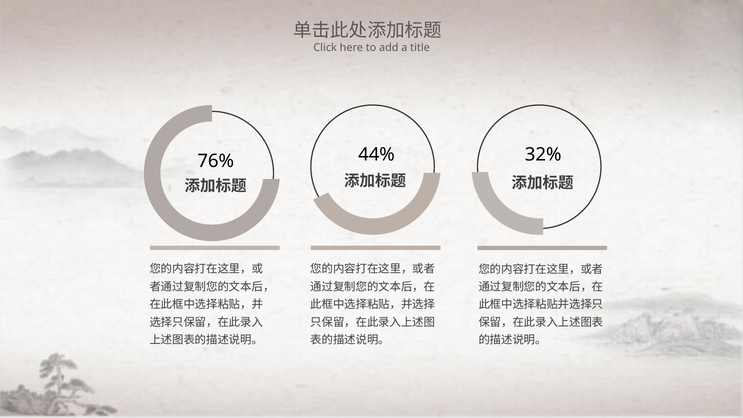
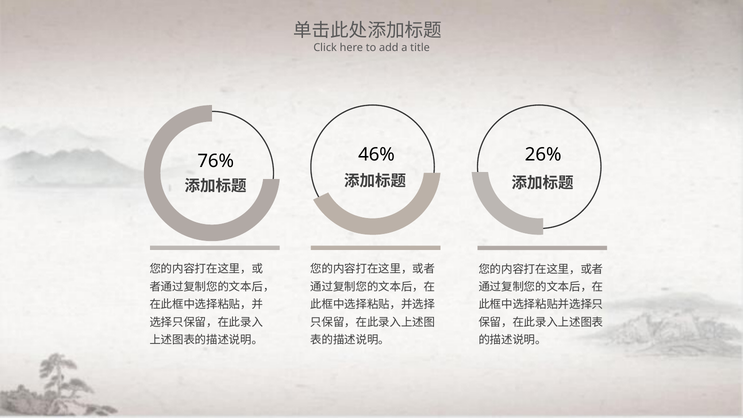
44%: 44% -> 46%
32%: 32% -> 26%
